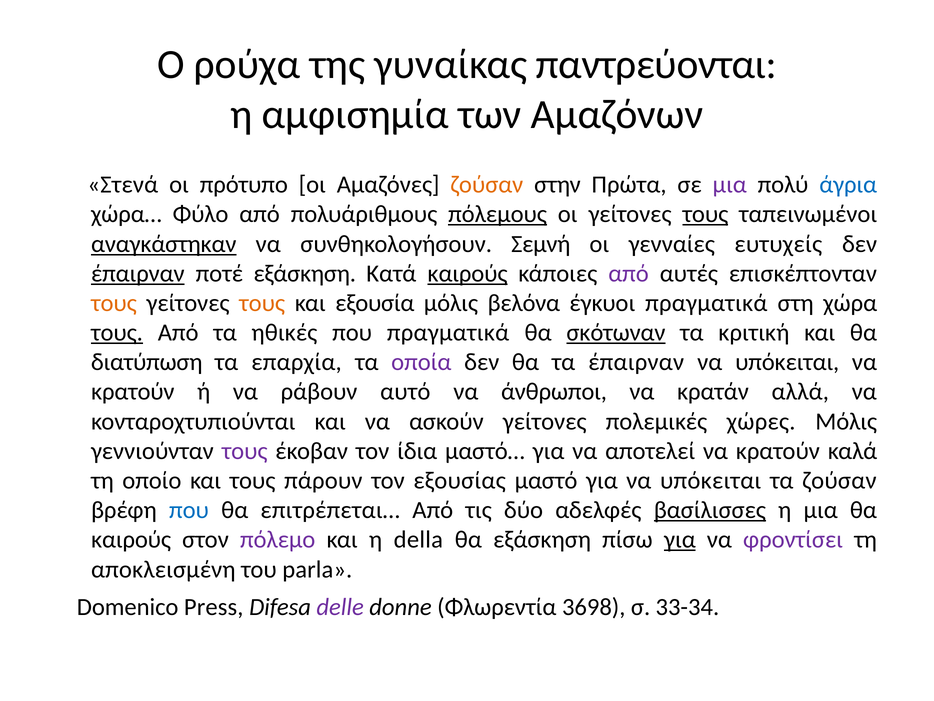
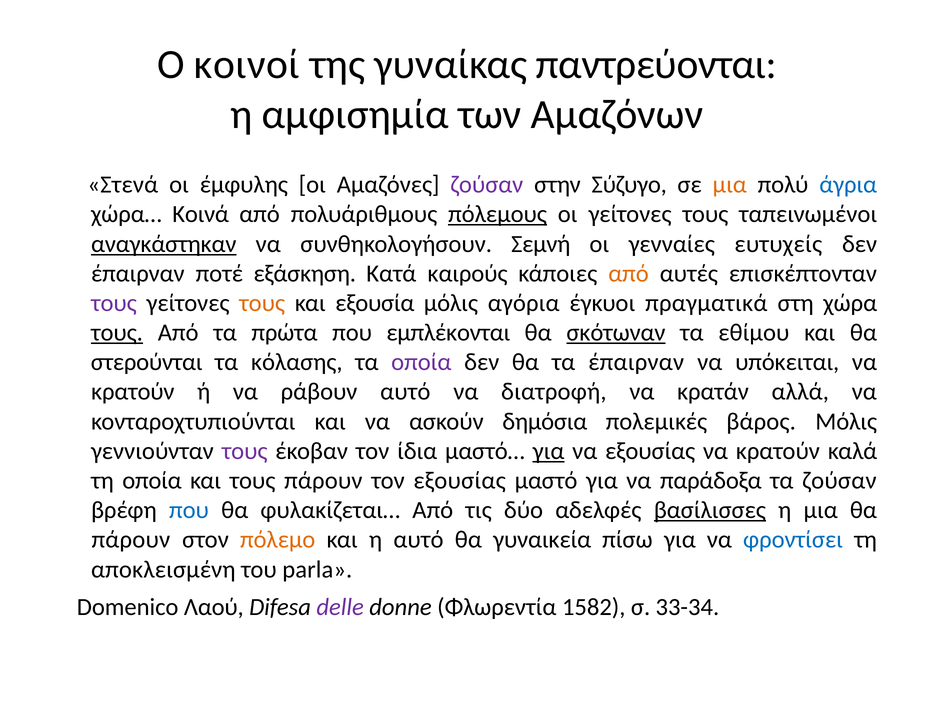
ρούχα: ρούχα -> κοινοί
πρότυπο: πρότυπο -> έμφυλης
ζούσαν at (487, 185) colour: orange -> purple
Πρώτα: Πρώτα -> Σύζυγο
μια at (730, 185) colour: purple -> orange
Φύλο: Φύλο -> Κοινά
τους at (705, 214) underline: present -> none
έπαιρναν at (138, 273) underline: present -> none
καιρούς at (467, 273) underline: present -> none
από at (629, 273) colour: purple -> orange
τους at (114, 303) colour: orange -> purple
βελόνα: βελόνα -> αγόρια
ηθικές: ηθικές -> πρώτα
που πραγματικά: πραγματικά -> εμπλέκονται
κριτική: κριτική -> εθίμου
διατύπωση: διατύπωση -> στερούνται
επαρχία: επαρχία -> κόλασης
άνθρωποι: άνθρωποι -> διατροφή
ασκούν γείτονες: γείτονες -> δημόσια
χώρες: χώρες -> βάρος
για at (549, 451) underline: none -> present
να αποτελεί: αποτελεί -> εξουσίας
τη οποίο: οποίο -> οποία
για να υπόκειται: υπόκειται -> παράδοξα
επιτρέπεται…: επιτρέπεται… -> φυλακίζεται…
καιρούς at (131, 539): καιρούς -> πάρουν
πόλεμο colour: purple -> orange
η della: della -> αυτό
θα εξάσκηση: εξάσκηση -> γυναικεία
για at (680, 539) underline: present -> none
φροντίσει colour: purple -> blue
Press: Press -> Λαού
3698: 3698 -> 1582
